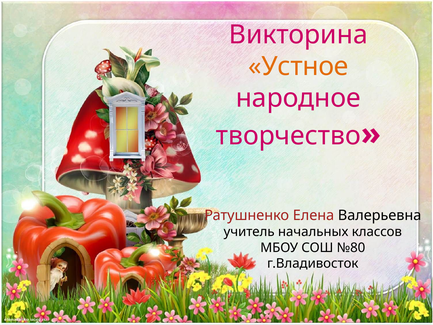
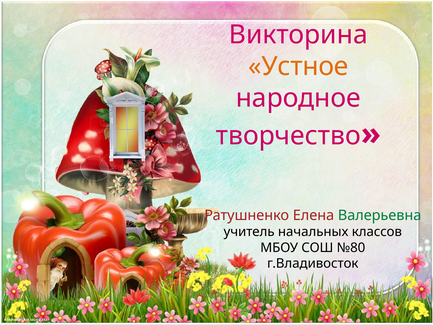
Валерьевна colour: black -> green
